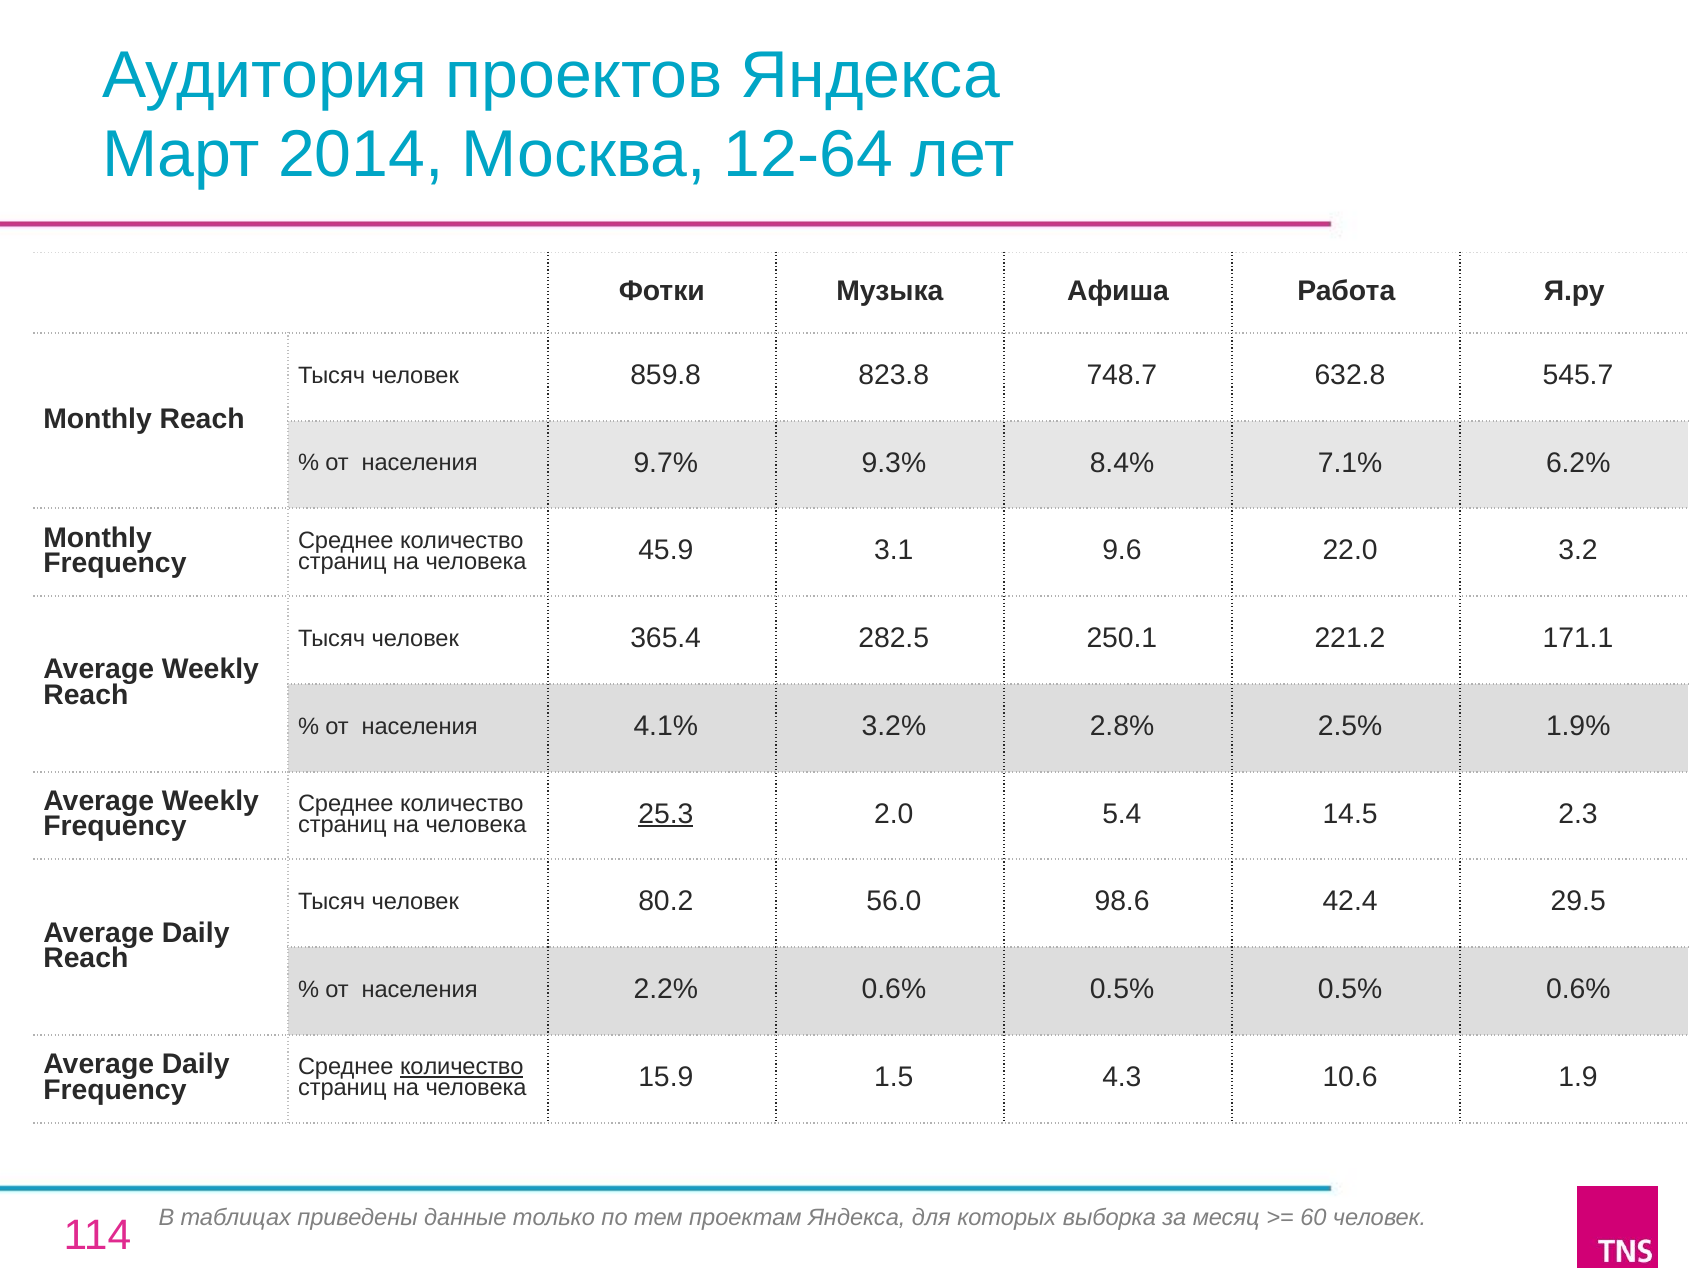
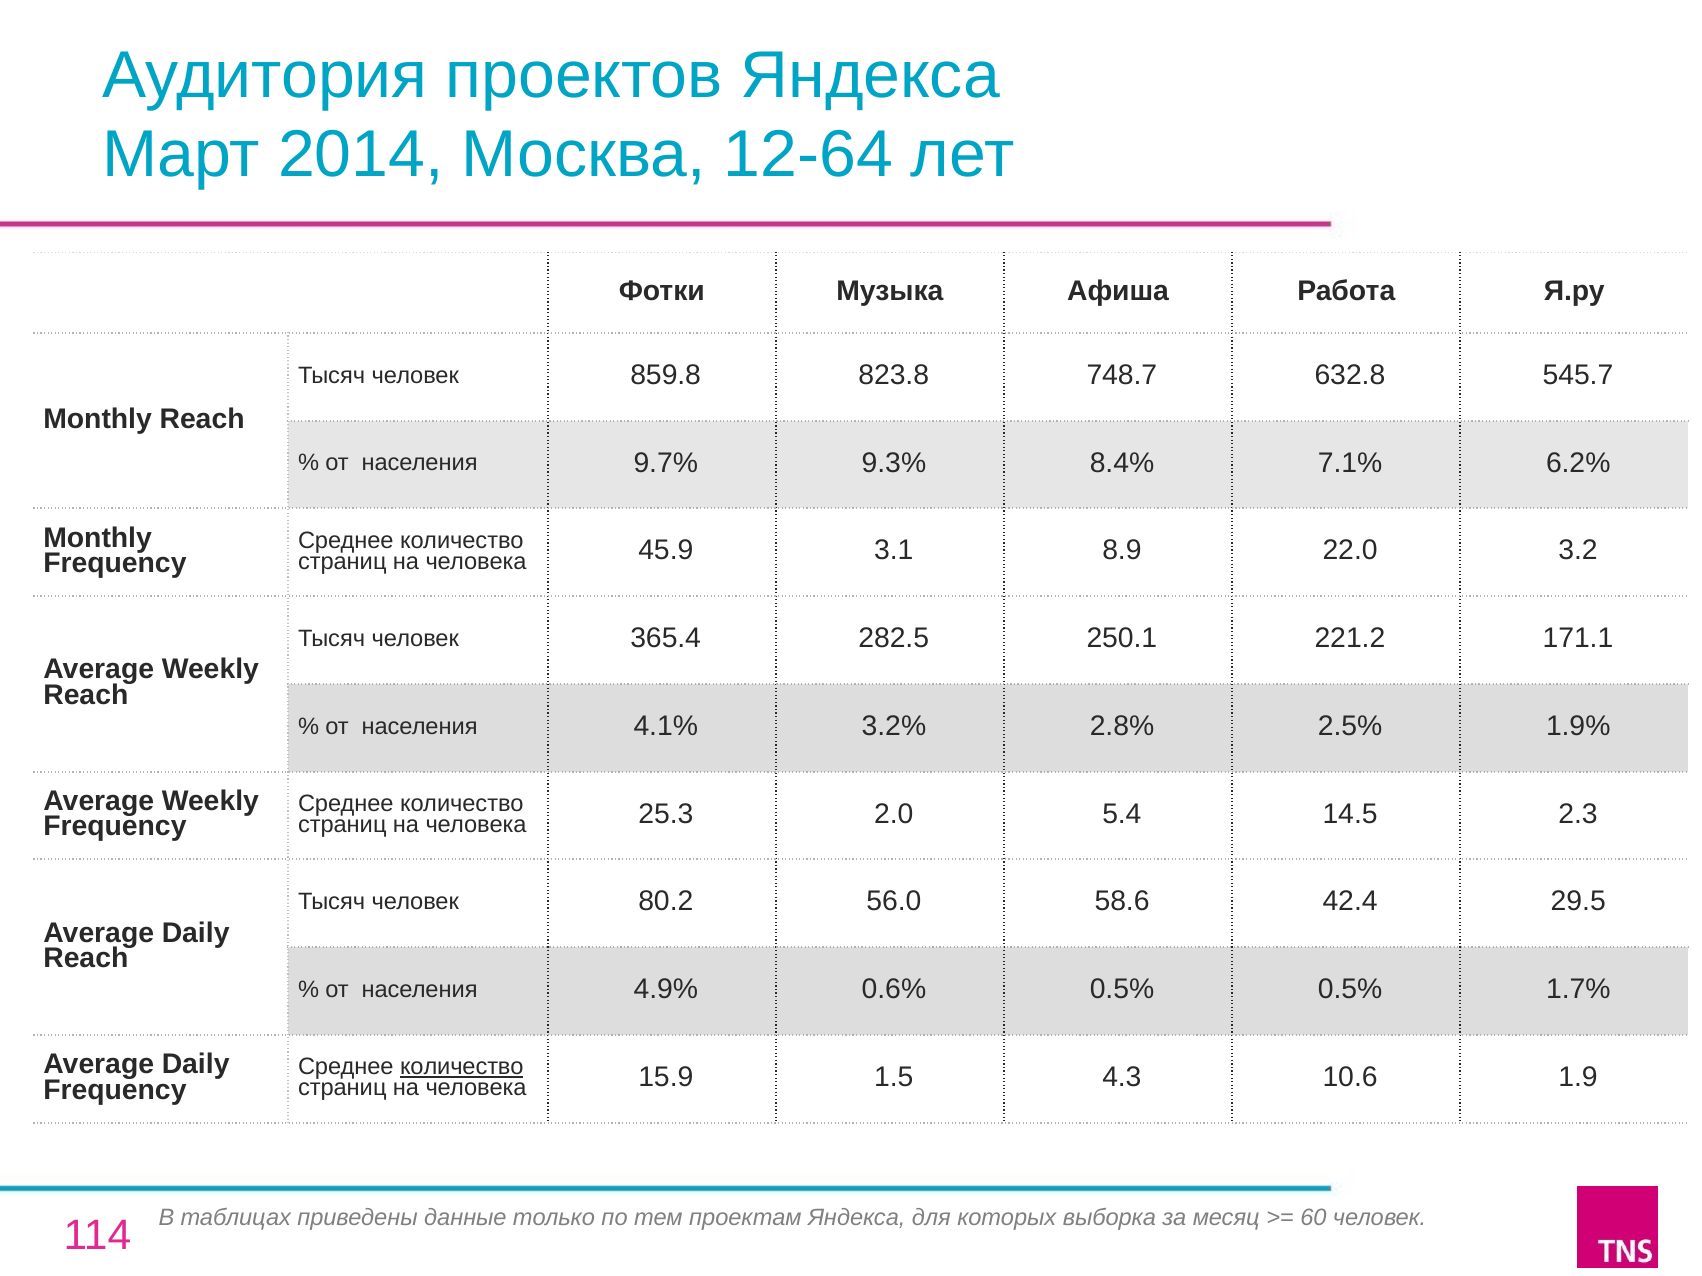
9.6: 9.6 -> 8.9
25.3 underline: present -> none
98.6: 98.6 -> 58.6
2.2%: 2.2% -> 4.9%
0.5% 0.6%: 0.6% -> 1.7%
